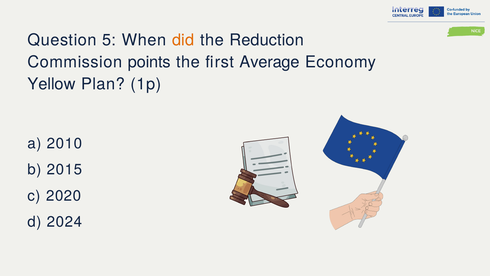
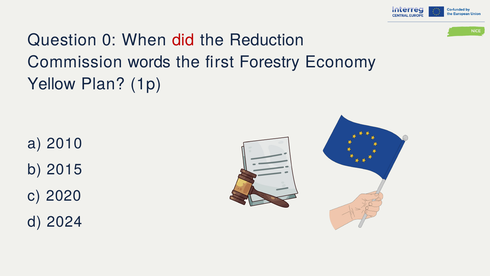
5: 5 -> 0
did colour: orange -> red
points: points -> words
Average: Average -> Forestry
